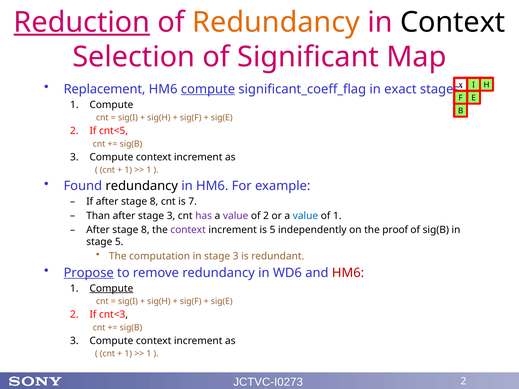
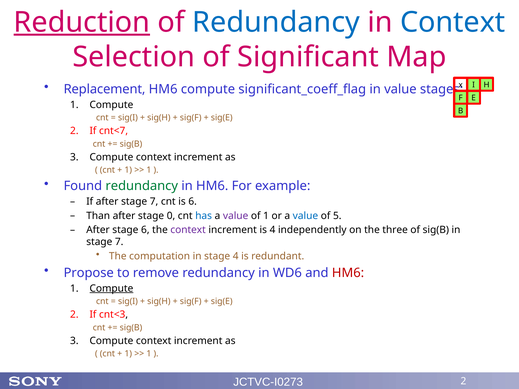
Redundancy at (276, 22) colour: orange -> blue
Context at (453, 22) colour: black -> blue
compute at (208, 89) underline: present -> none
in exact: exact -> value
cnt<5: cnt<5 -> cnt<7
redundancy at (142, 186) colour: black -> green
If after stage 8: 8 -> 7
is 7: 7 -> 6
after stage 3: 3 -> 0
has colour: purple -> blue
of 2: 2 -> 1
of 1: 1 -> 5
8 at (145, 230): 8 -> 6
is 5: 5 -> 4
proof: proof -> three
5 at (119, 242): 5 -> 7
in stage 3: 3 -> 4
Propose underline: present -> none
